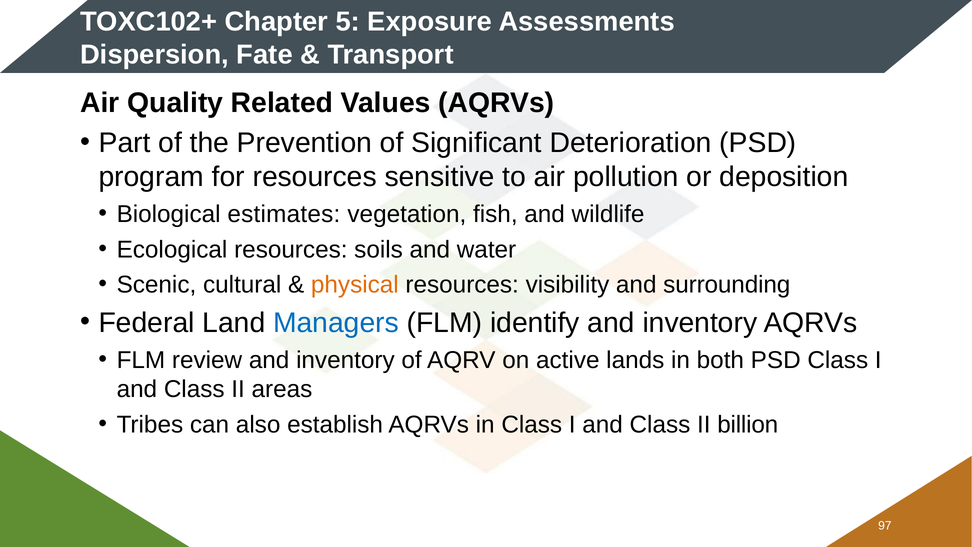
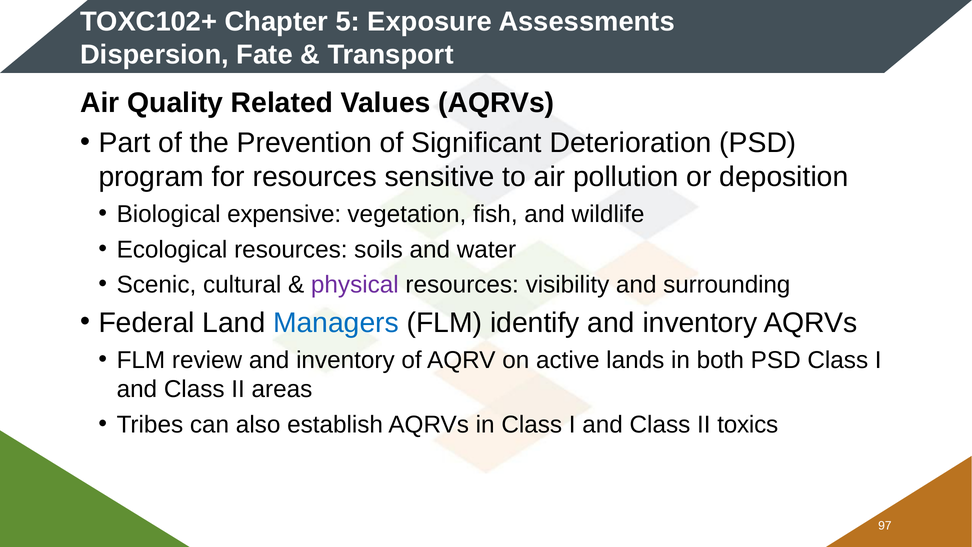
estimates: estimates -> expensive
physical colour: orange -> purple
billion: billion -> toxics
